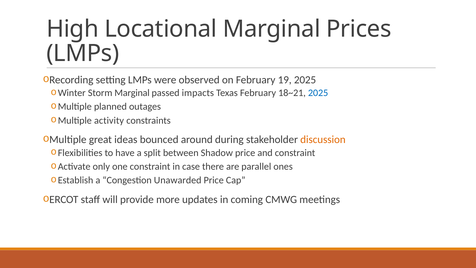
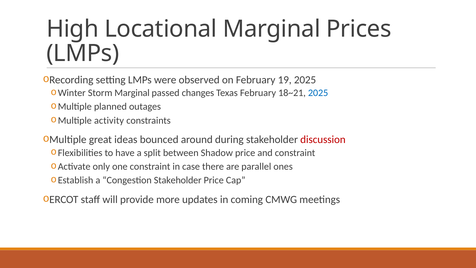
impacts: impacts -> changes
discussion colour: orange -> red
Congestion Unawarded: Unawarded -> Stakeholder
